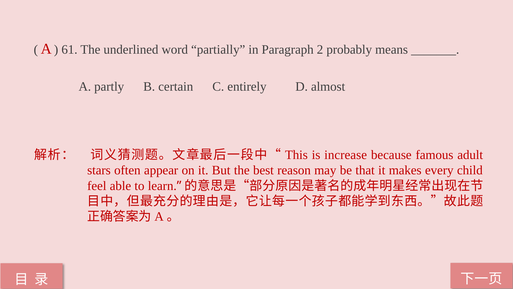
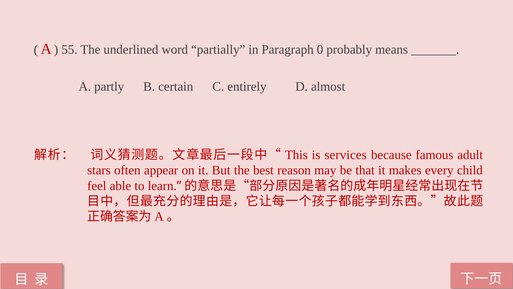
61: 61 -> 55
2: 2 -> 0
increase: increase -> services
